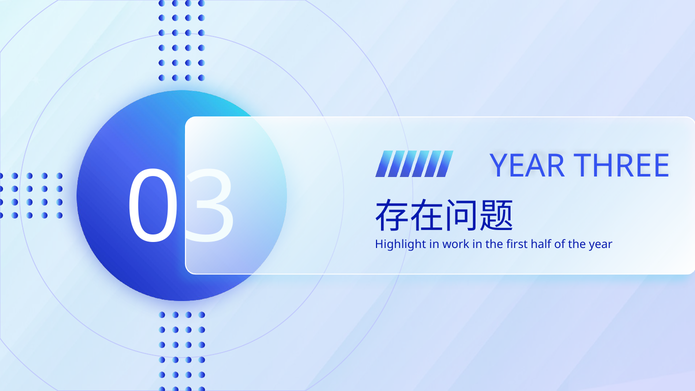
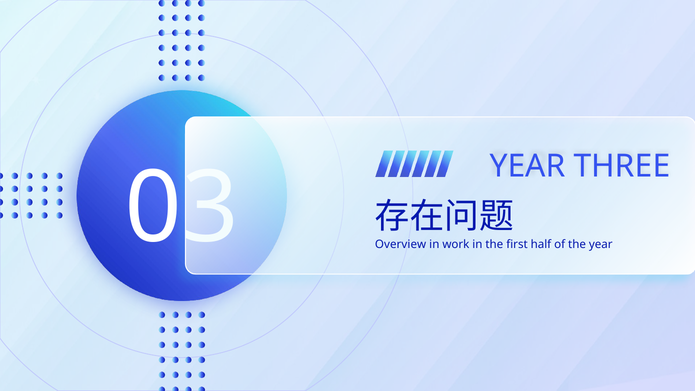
Highlight: Highlight -> Overview
